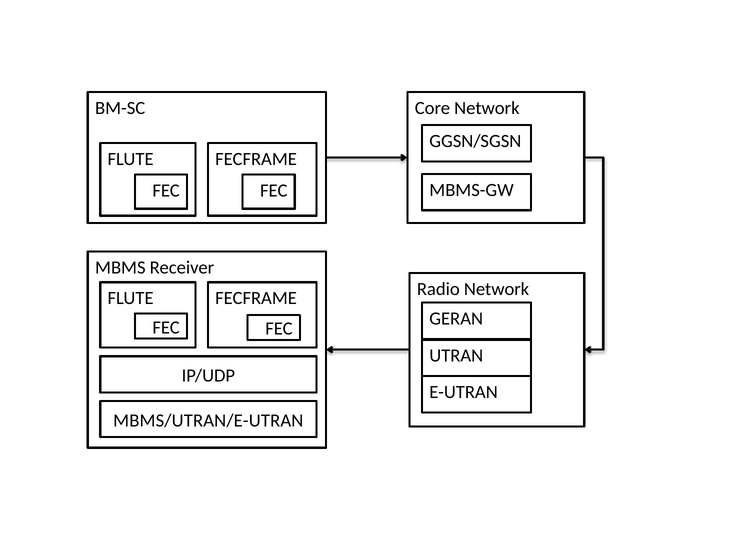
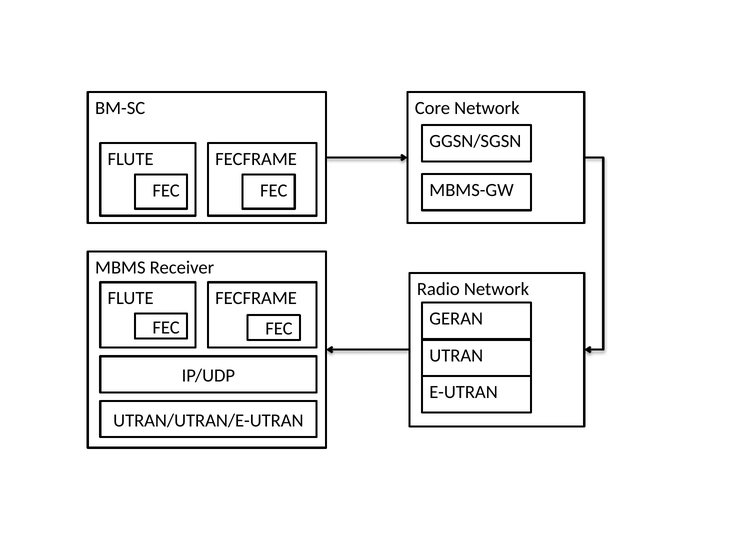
MBMS/UTRAN/E-UTRAN: MBMS/UTRAN/E-UTRAN -> UTRAN/UTRAN/E-UTRAN
